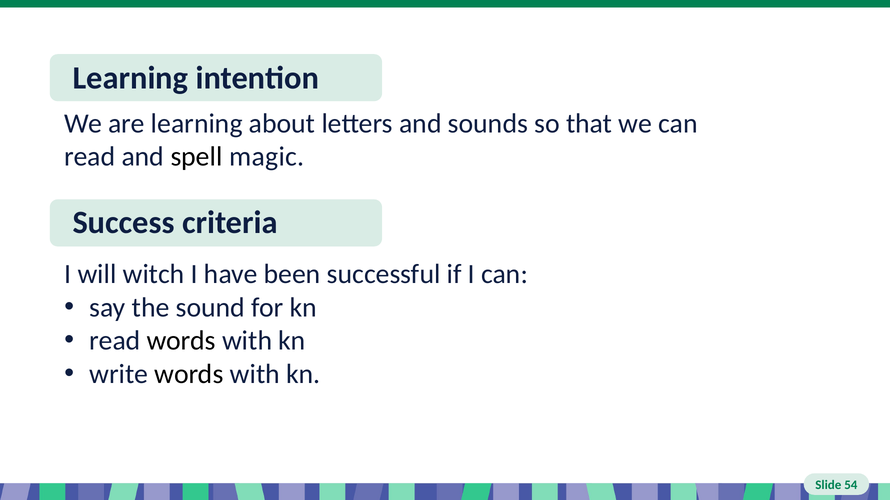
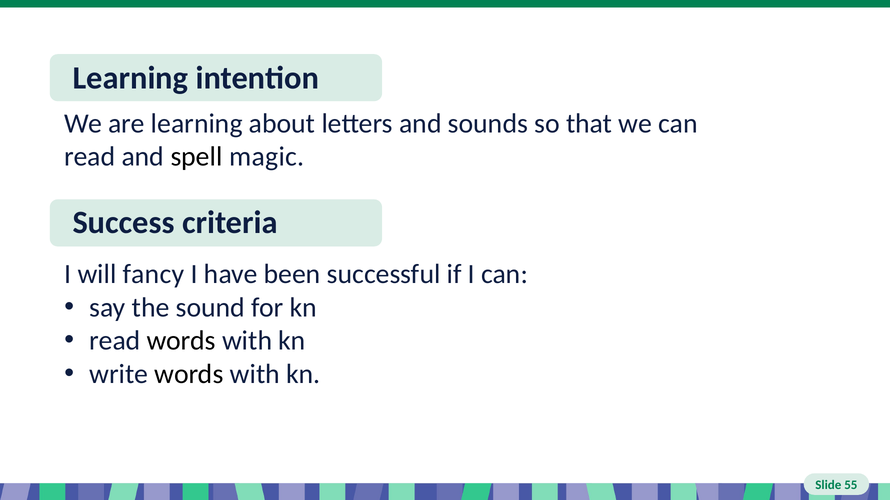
witch: witch -> fancy
54: 54 -> 55
